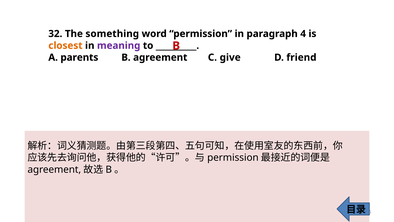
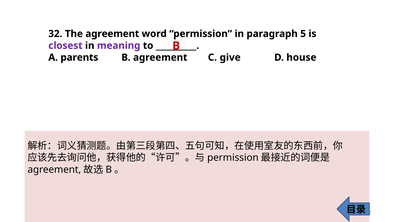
The something: something -> agreement
4: 4 -> 5
closest colour: orange -> purple
friend: friend -> house
